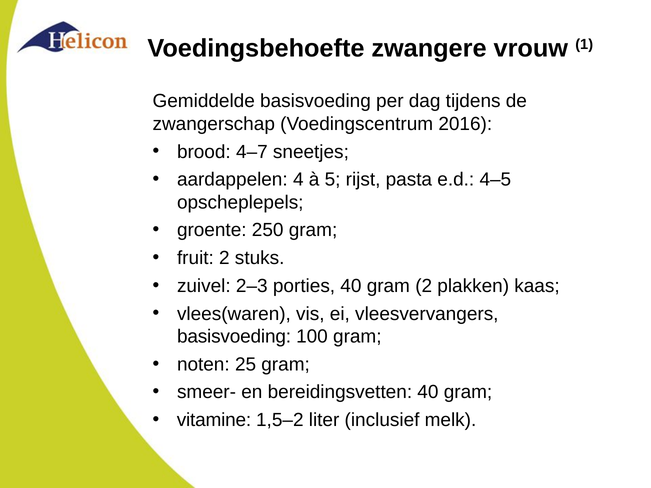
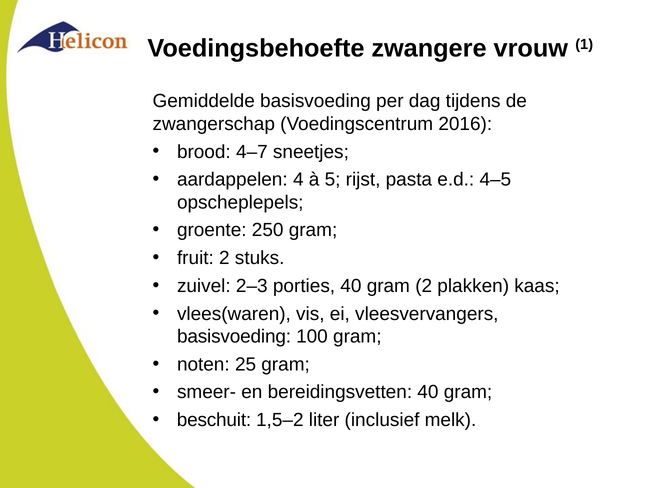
vitamine: vitamine -> beschuit
